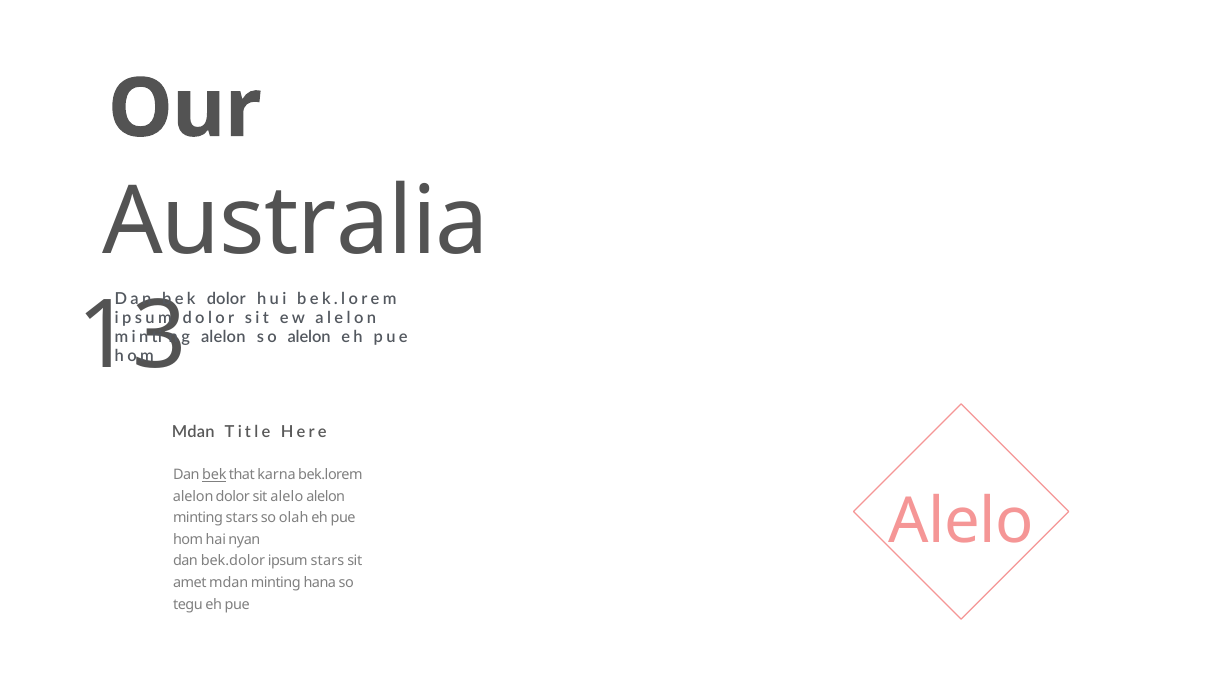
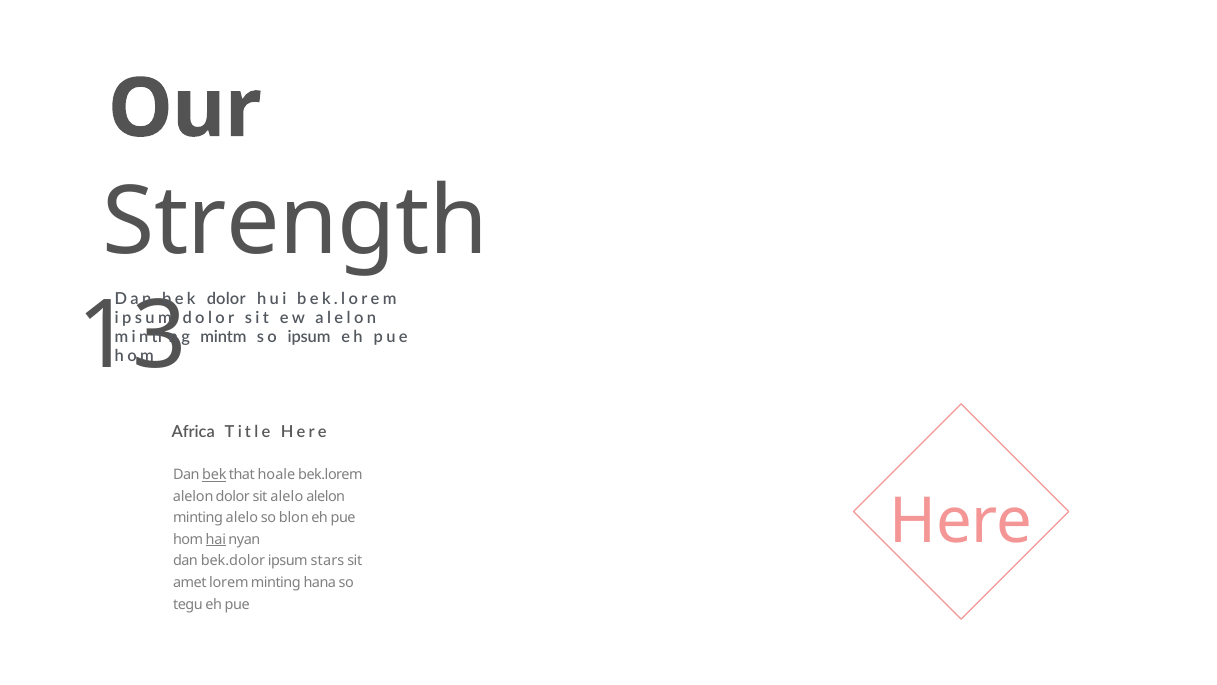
Australia: Australia -> Strength
alelon at (223, 337): alelon -> mintm
so alelon: alelon -> ipsum
Mdan at (193, 432): Mdan -> Africa
karna: karna -> hoale
Alelo at (961, 521): Alelo -> Here
minting stars: stars -> alelo
olah: olah -> blon
hai underline: none -> present
amet mdan: mdan -> lorem
